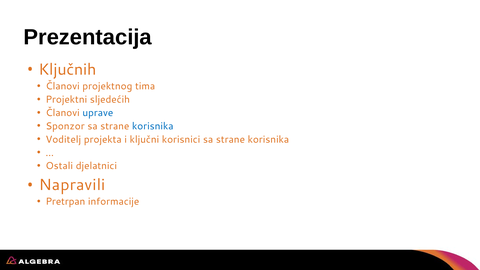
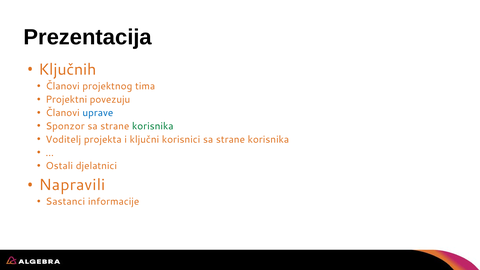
sljedećih: sljedećih -> povezuju
korisnika at (153, 126) colour: blue -> green
Pretrpan: Pretrpan -> Sastanci
